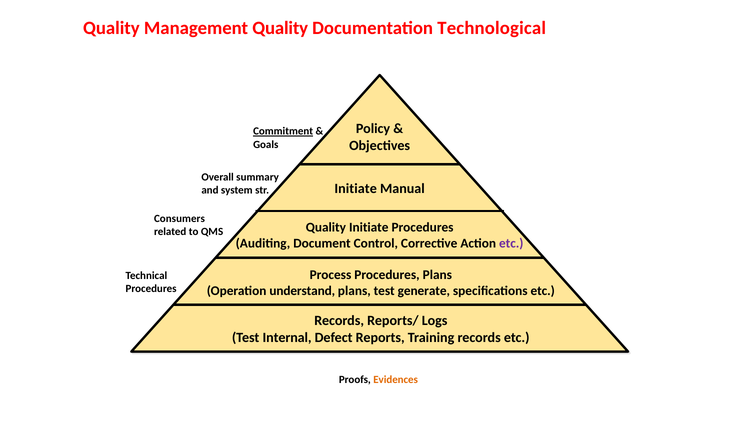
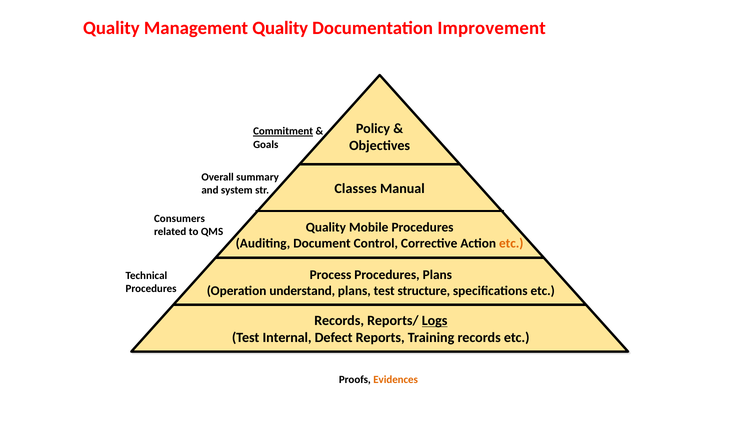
Technological: Technological -> Improvement
Initiate at (356, 189): Initiate -> Classes
Quality Initiate: Initiate -> Mobile
etc at (511, 243) colour: purple -> orange
generate: generate -> structure
Logs underline: none -> present
